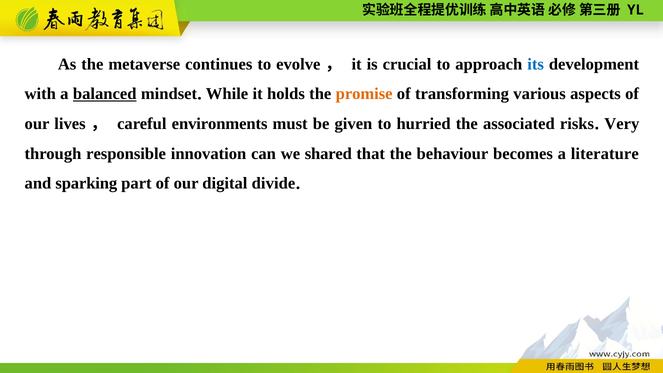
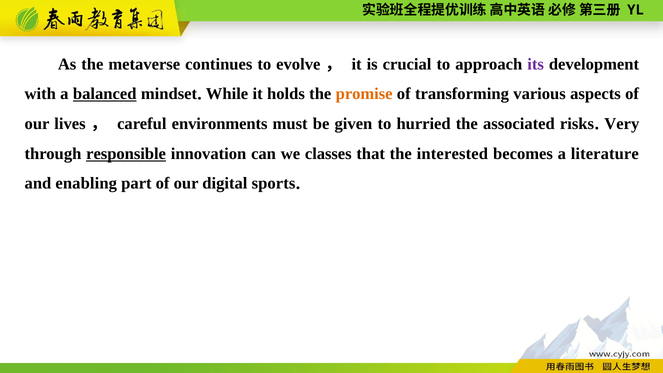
its colour: blue -> purple
responsible underline: none -> present
shared: shared -> classes
behaviour: behaviour -> interested
sparking: sparking -> enabling
divide: divide -> sports
